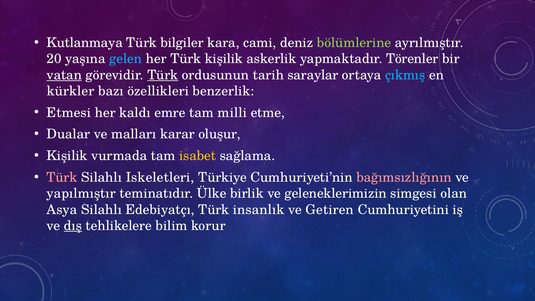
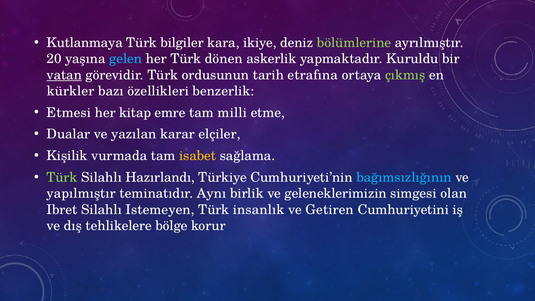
cami: cami -> ikiye
Türk kişilik: kişilik -> dönen
Törenler: Törenler -> Kuruldu
Türk at (163, 75) underline: present -> none
saraylar: saraylar -> etrafına
çıkmış colour: light blue -> light green
kaldı: kaldı -> kitap
malları: malları -> yazılan
oluşur: oluşur -> elçiler
Türk at (62, 177) colour: pink -> light green
Iskeletleri: Iskeletleri -> Hazırlandı
bağımsızlığının colour: pink -> light blue
Ülke: Ülke -> Aynı
Asya: Asya -> Ibret
Edebiyatçı: Edebiyatçı -> Istemeyen
dış underline: present -> none
bilim: bilim -> bölge
